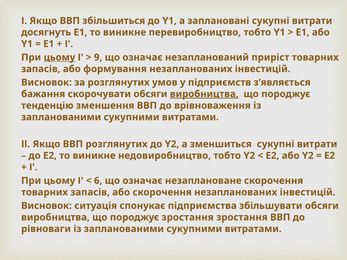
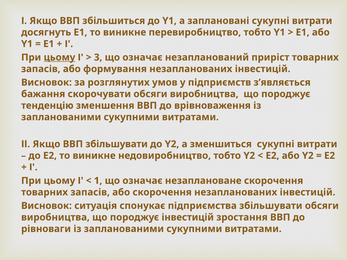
9: 9 -> 3
виробництва at (204, 94) underline: present -> none
ВВП розглянутих: розглянутих -> збільшувати
6: 6 -> 1
породжує зростання: зростання -> інвестицій
